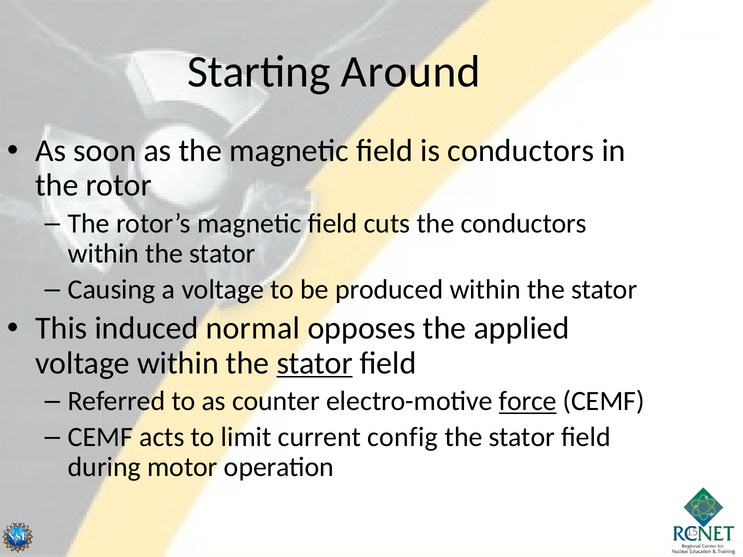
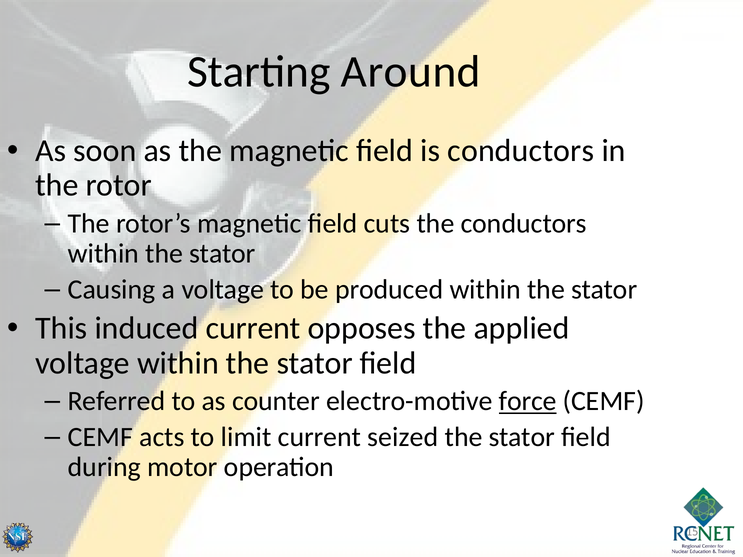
induced normal: normal -> current
stator at (315, 363) underline: present -> none
config: config -> seized
